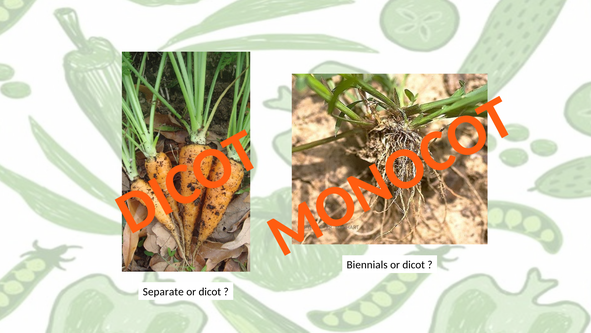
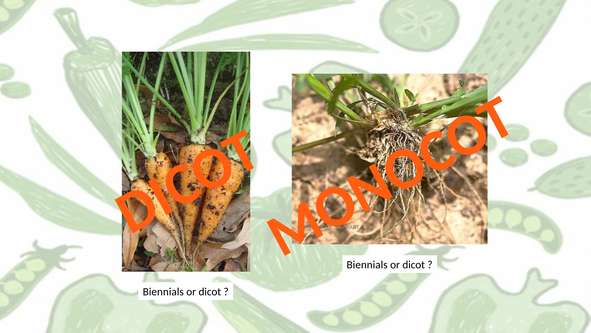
Separate at (163, 291): Separate -> Biennials
